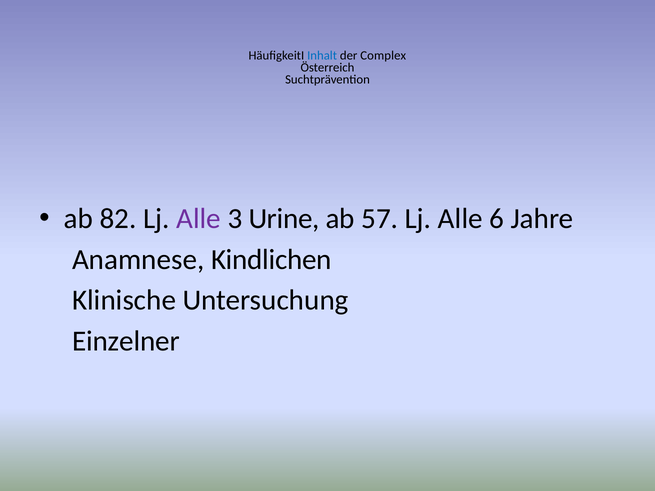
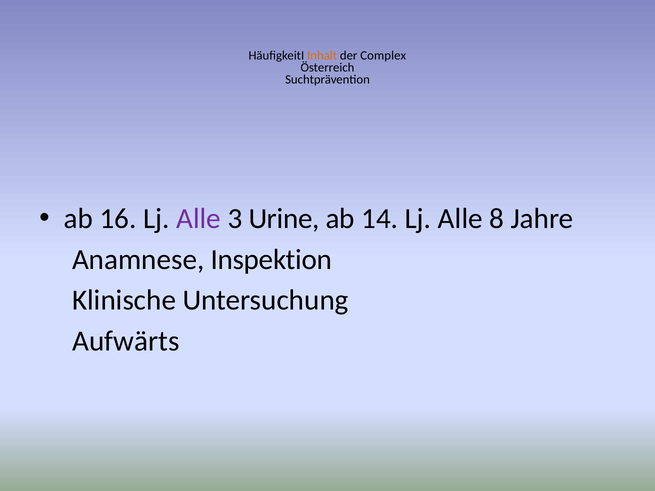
Inhalt colour: blue -> orange
82: 82 -> 16
57: 57 -> 14
6: 6 -> 8
Kindlichen: Kindlichen -> Inspektion
Einzelner: Einzelner -> Aufwärts
